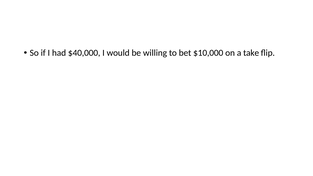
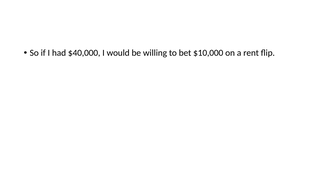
take: take -> rent
